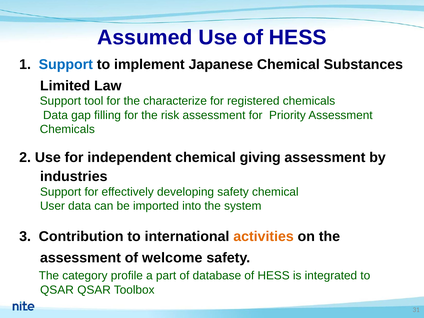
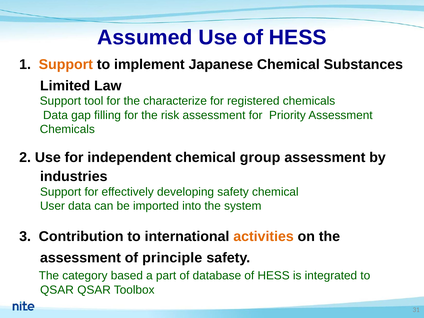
Support at (66, 65) colour: blue -> orange
giving: giving -> group
welcome: welcome -> principle
profile: profile -> based
